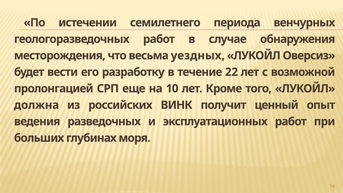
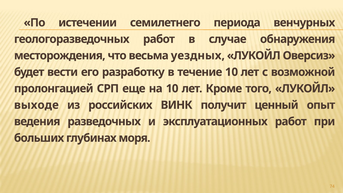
течение 22: 22 -> 10
должна: должна -> выходе
